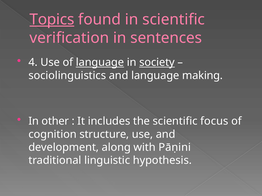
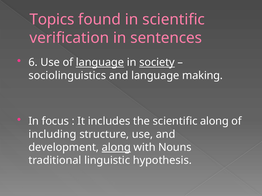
Topics underline: present -> none
4: 4 -> 6
other: other -> focus
scientific focus: focus -> along
cognition: cognition -> including
along at (116, 148) underline: none -> present
Pāṇini: Pāṇini -> Nouns
